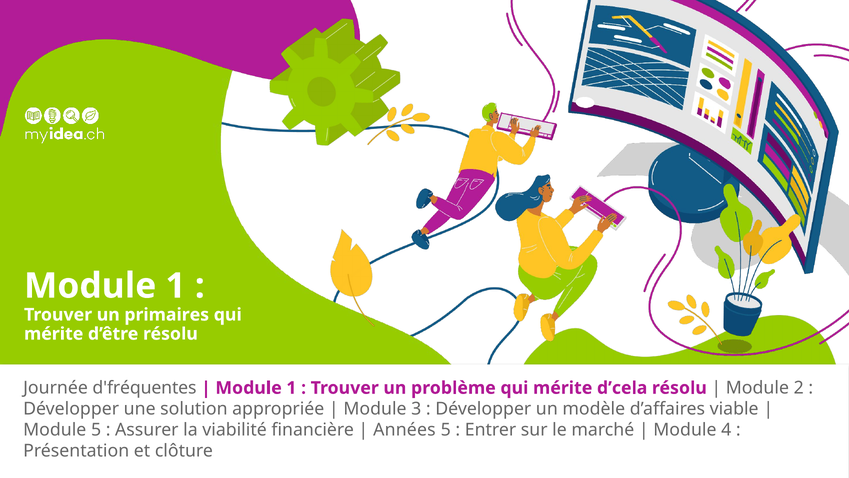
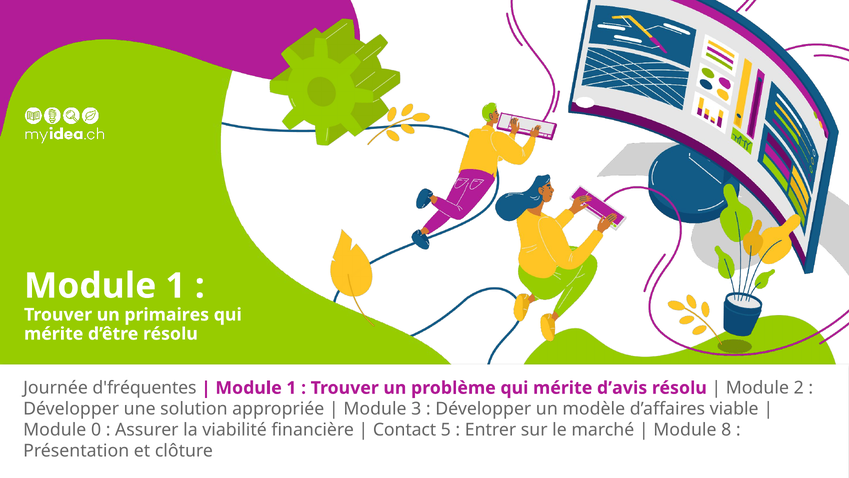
d’cela: d’cela -> d’avis
Module 5: 5 -> 0
Années: Années -> Contact
4: 4 -> 8
